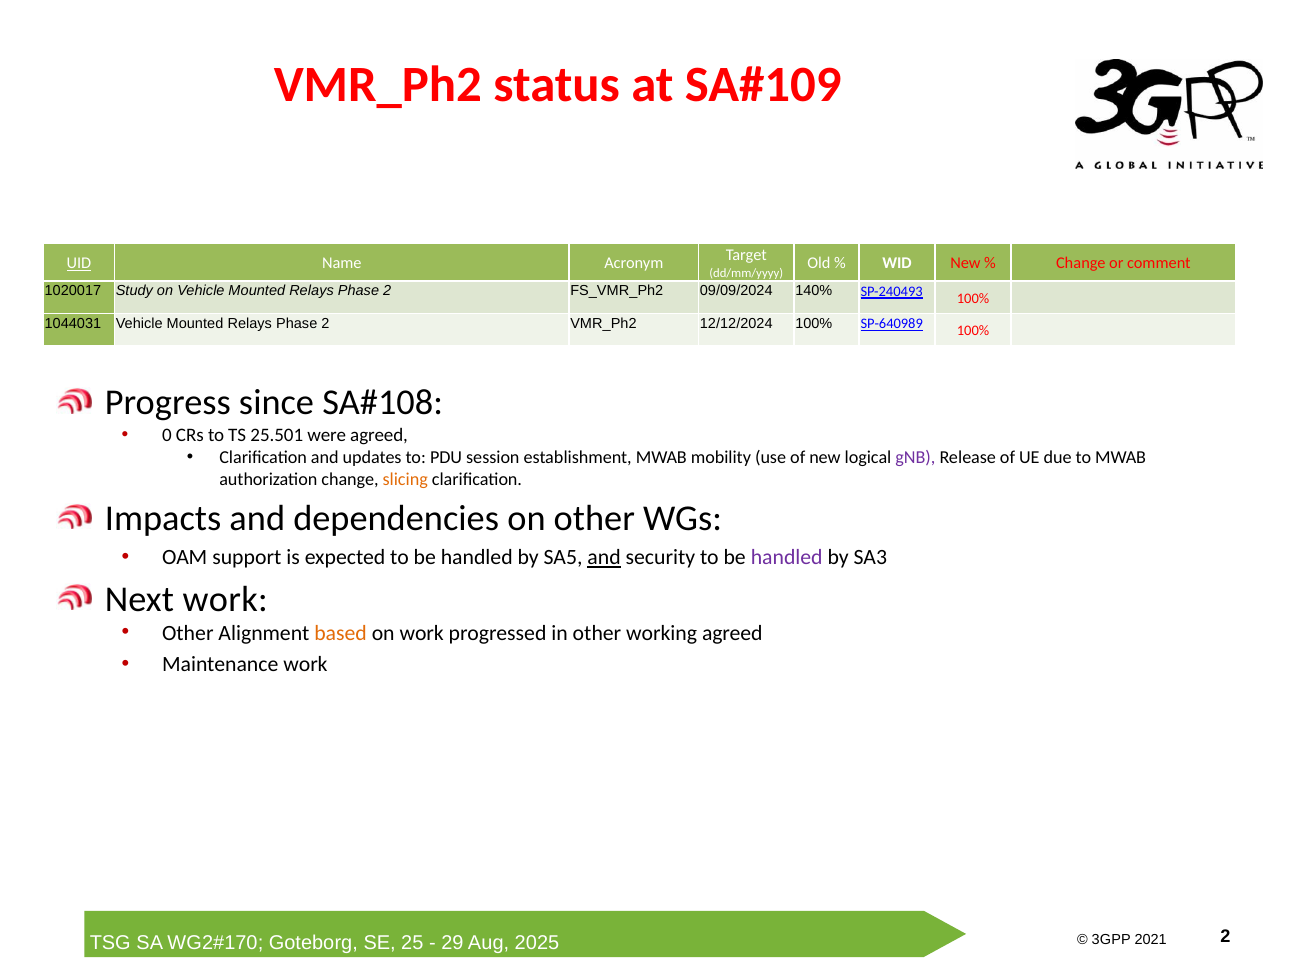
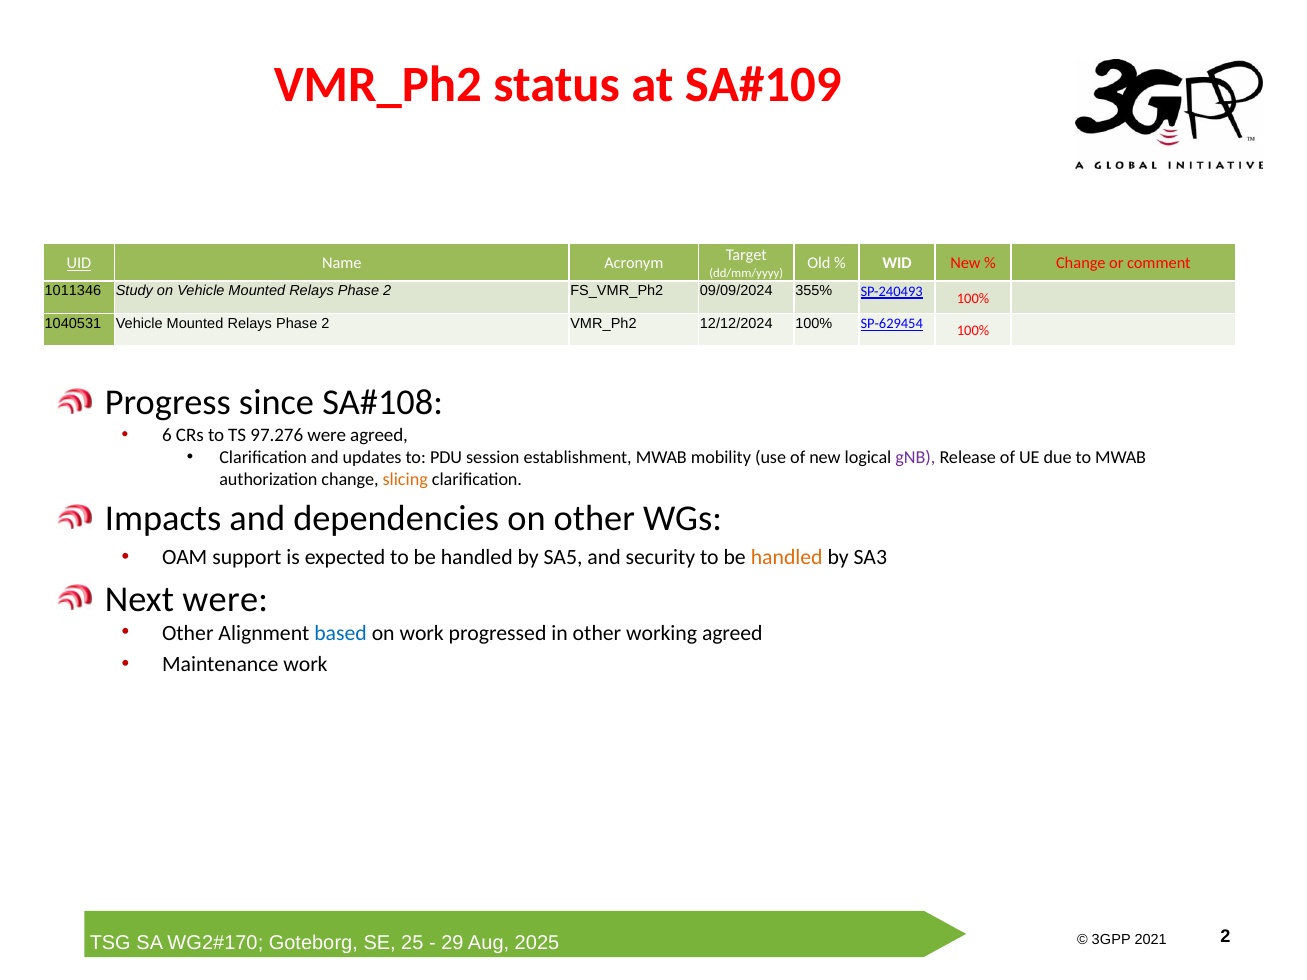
1020017: 1020017 -> 1011346
140%: 140% -> 355%
1044031: 1044031 -> 1040531
SP-640989: SP-640989 -> SP-629454
0: 0 -> 6
25.501: 25.501 -> 97.276
and at (604, 558) underline: present -> none
handled at (787, 558) colour: purple -> orange
Next work: work -> were
based colour: orange -> blue
